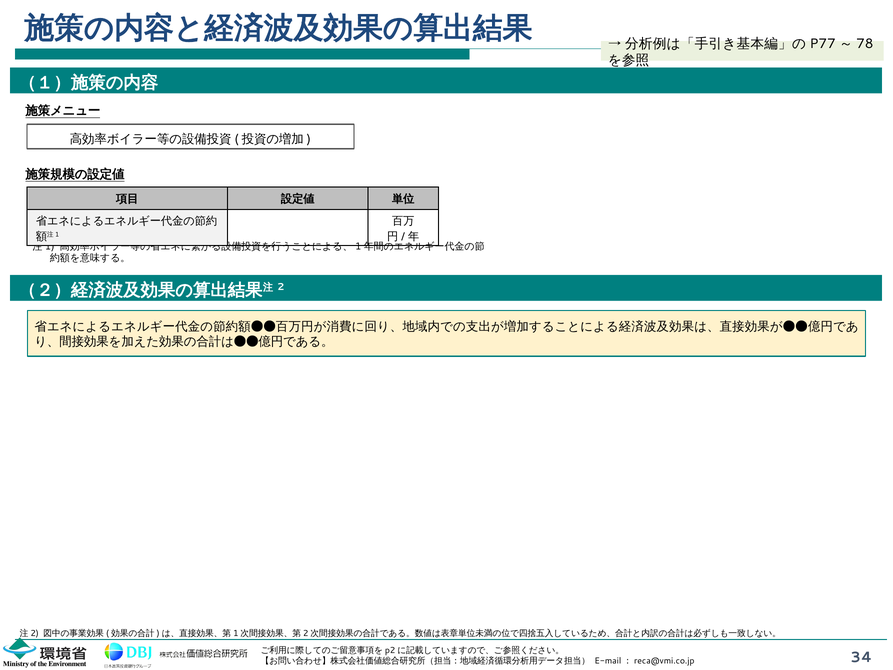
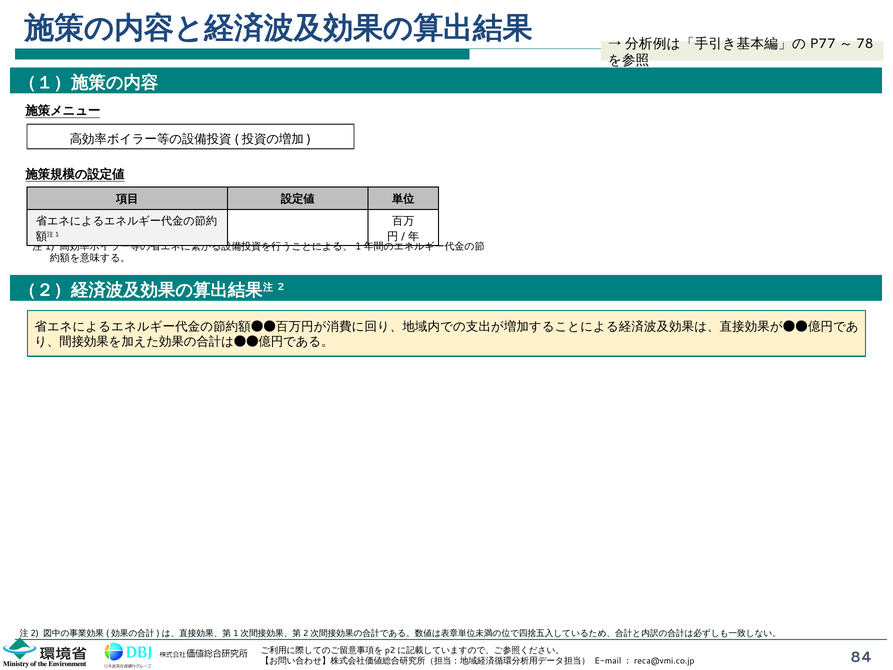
34: 34 -> 84
